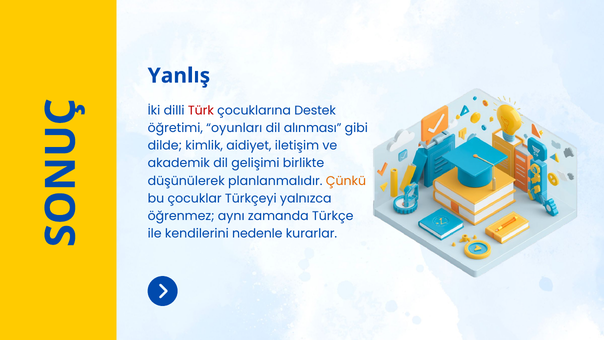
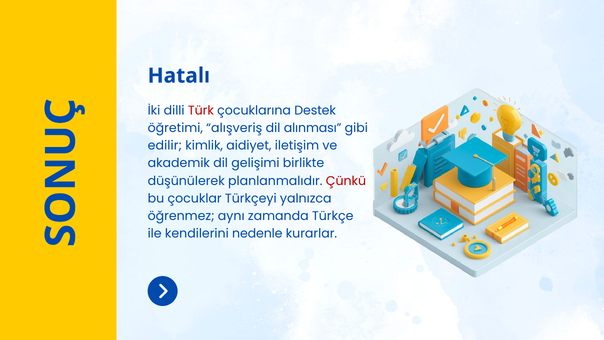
Yanlış: Yanlış -> Hatalı
oyunları: oyunları -> alışveriş
dilde: dilde -> edilir
Çünkü colour: orange -> red
